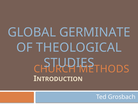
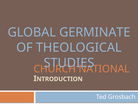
METHODS: METHODS -> NATIONAL
